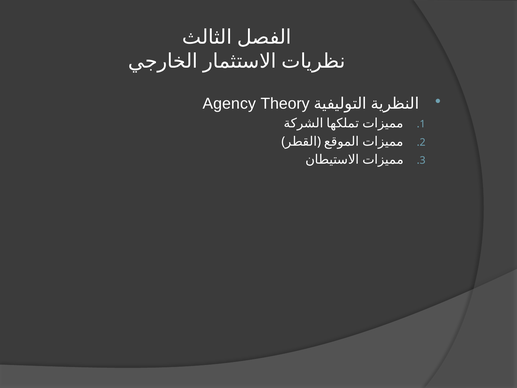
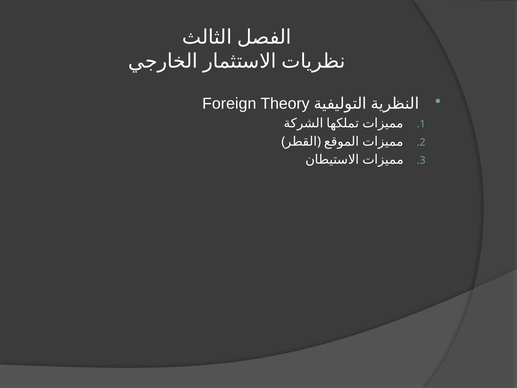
Agency: Agency -> Foreign
